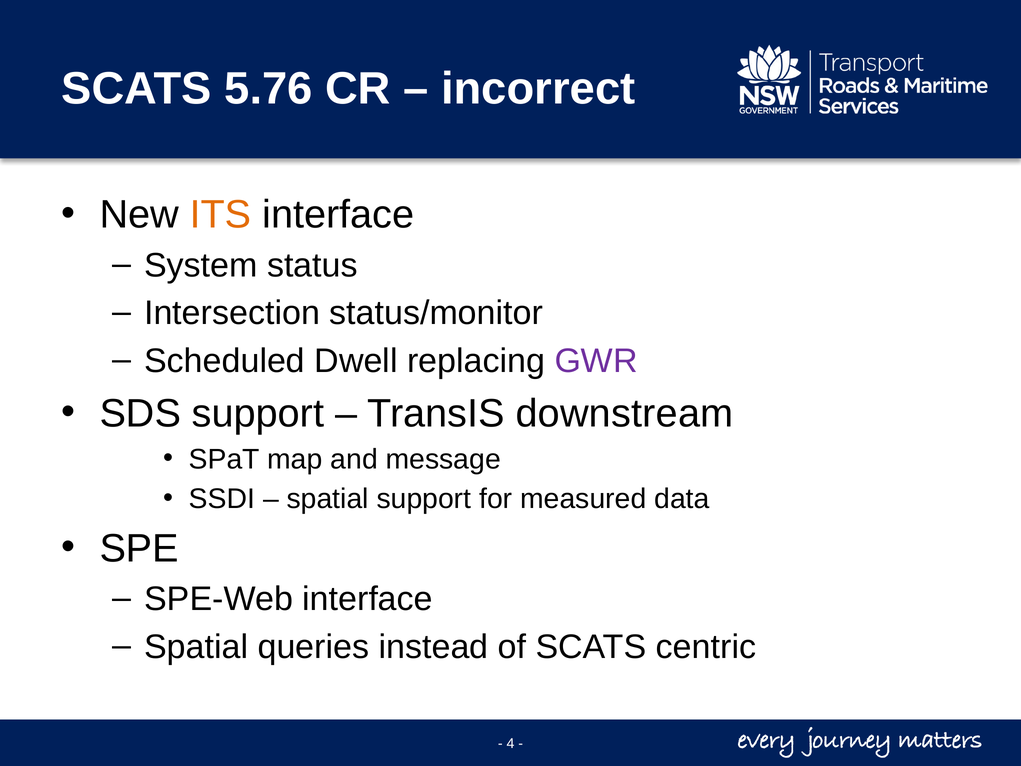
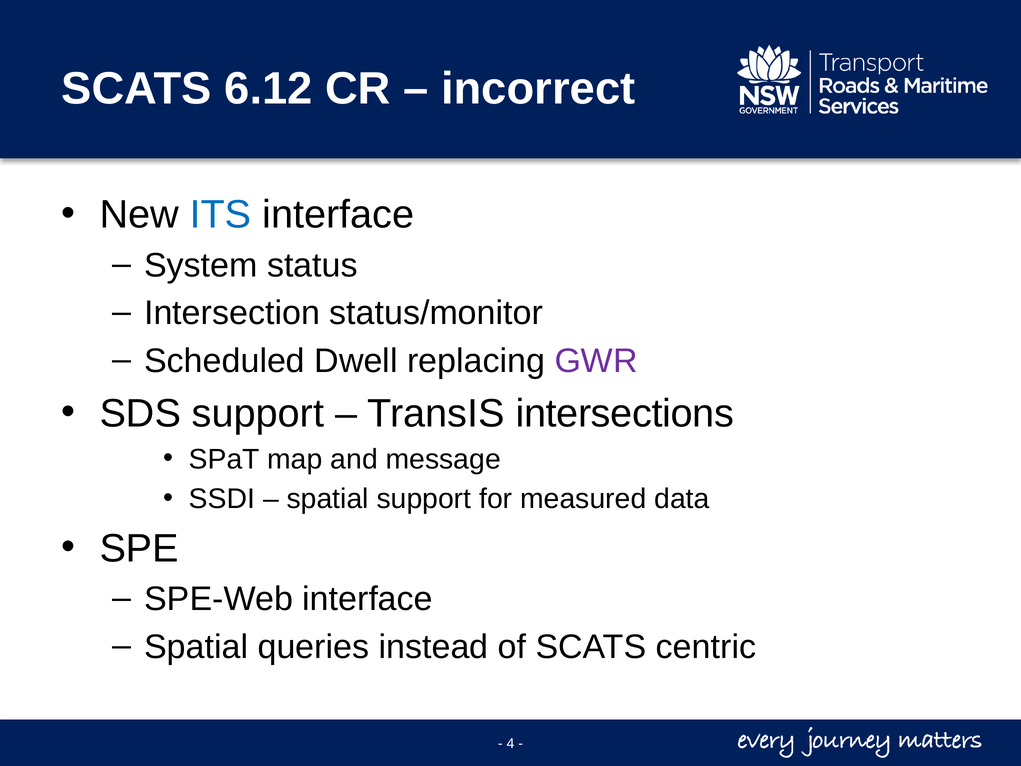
5.76: 5.76 -> 6.12
ITS colour: orange -> blue
downstream: downstream -> intersections
